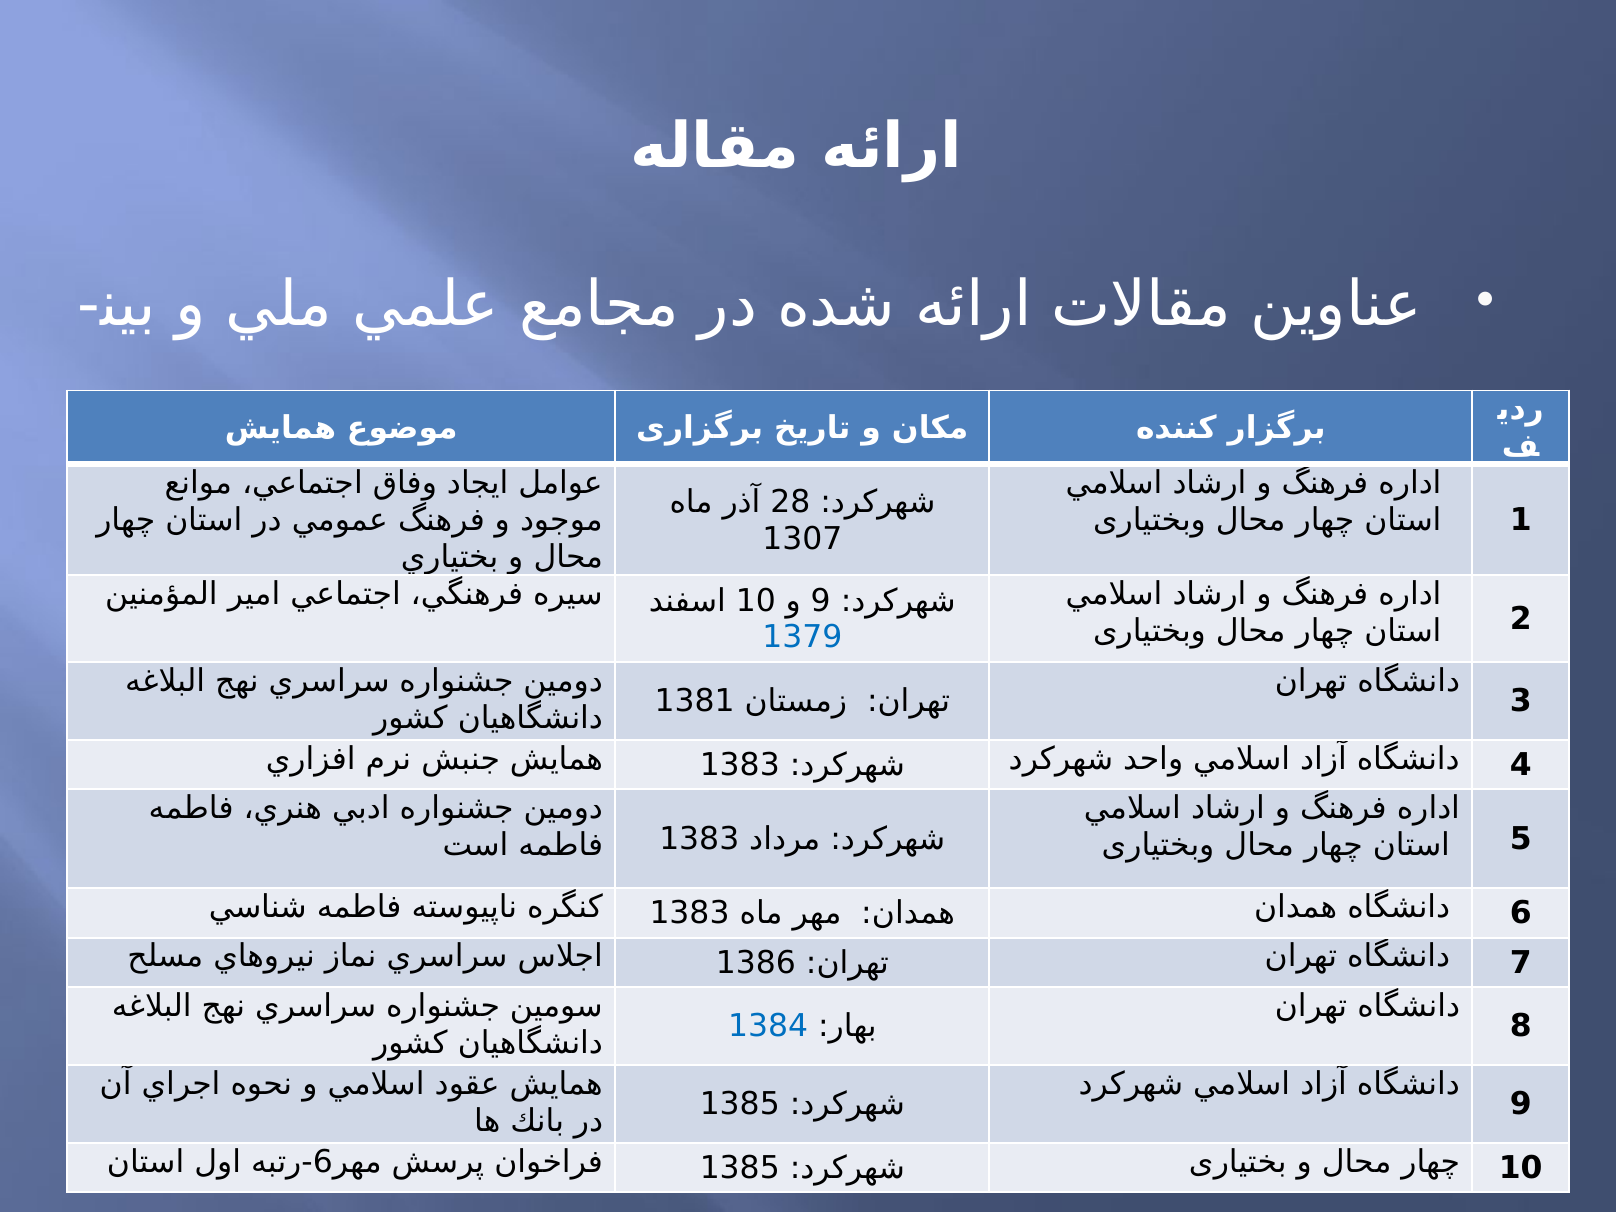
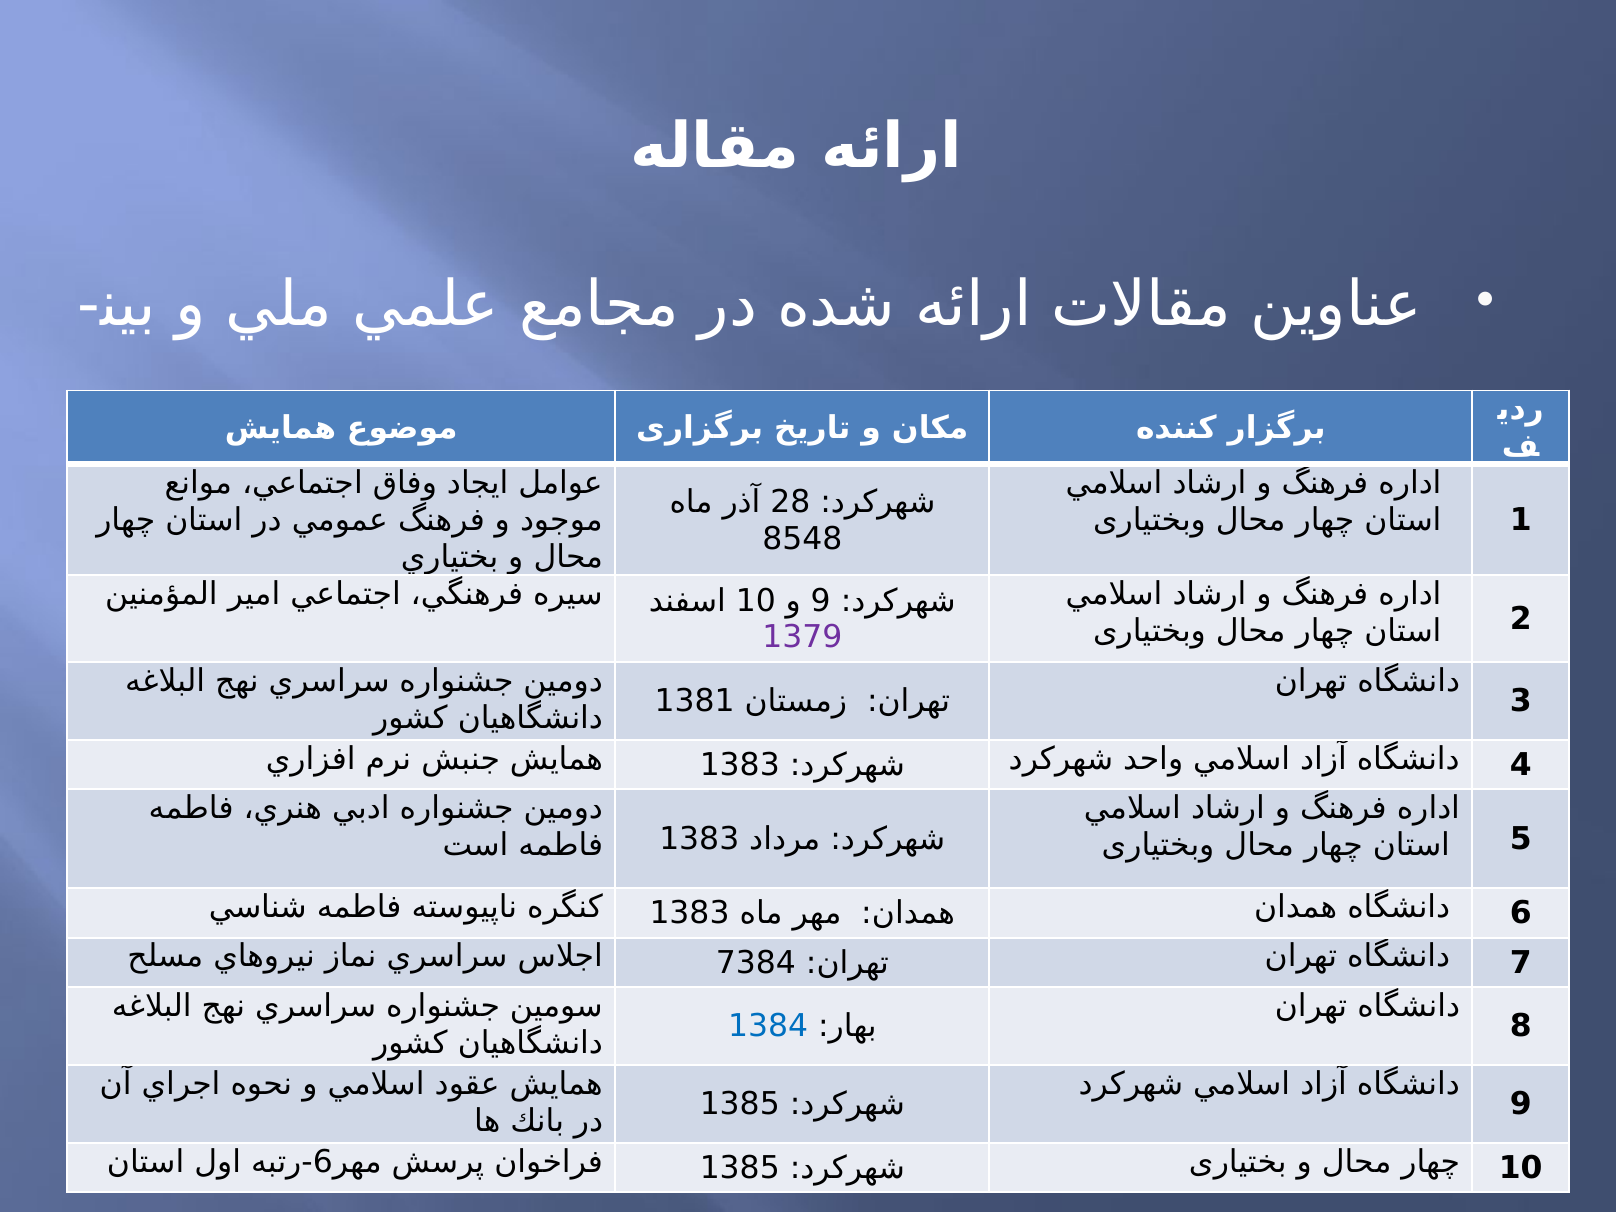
1307: 1307 -> 8548
1379 colour: blue -> purple
1386: 1386 -> 7384
